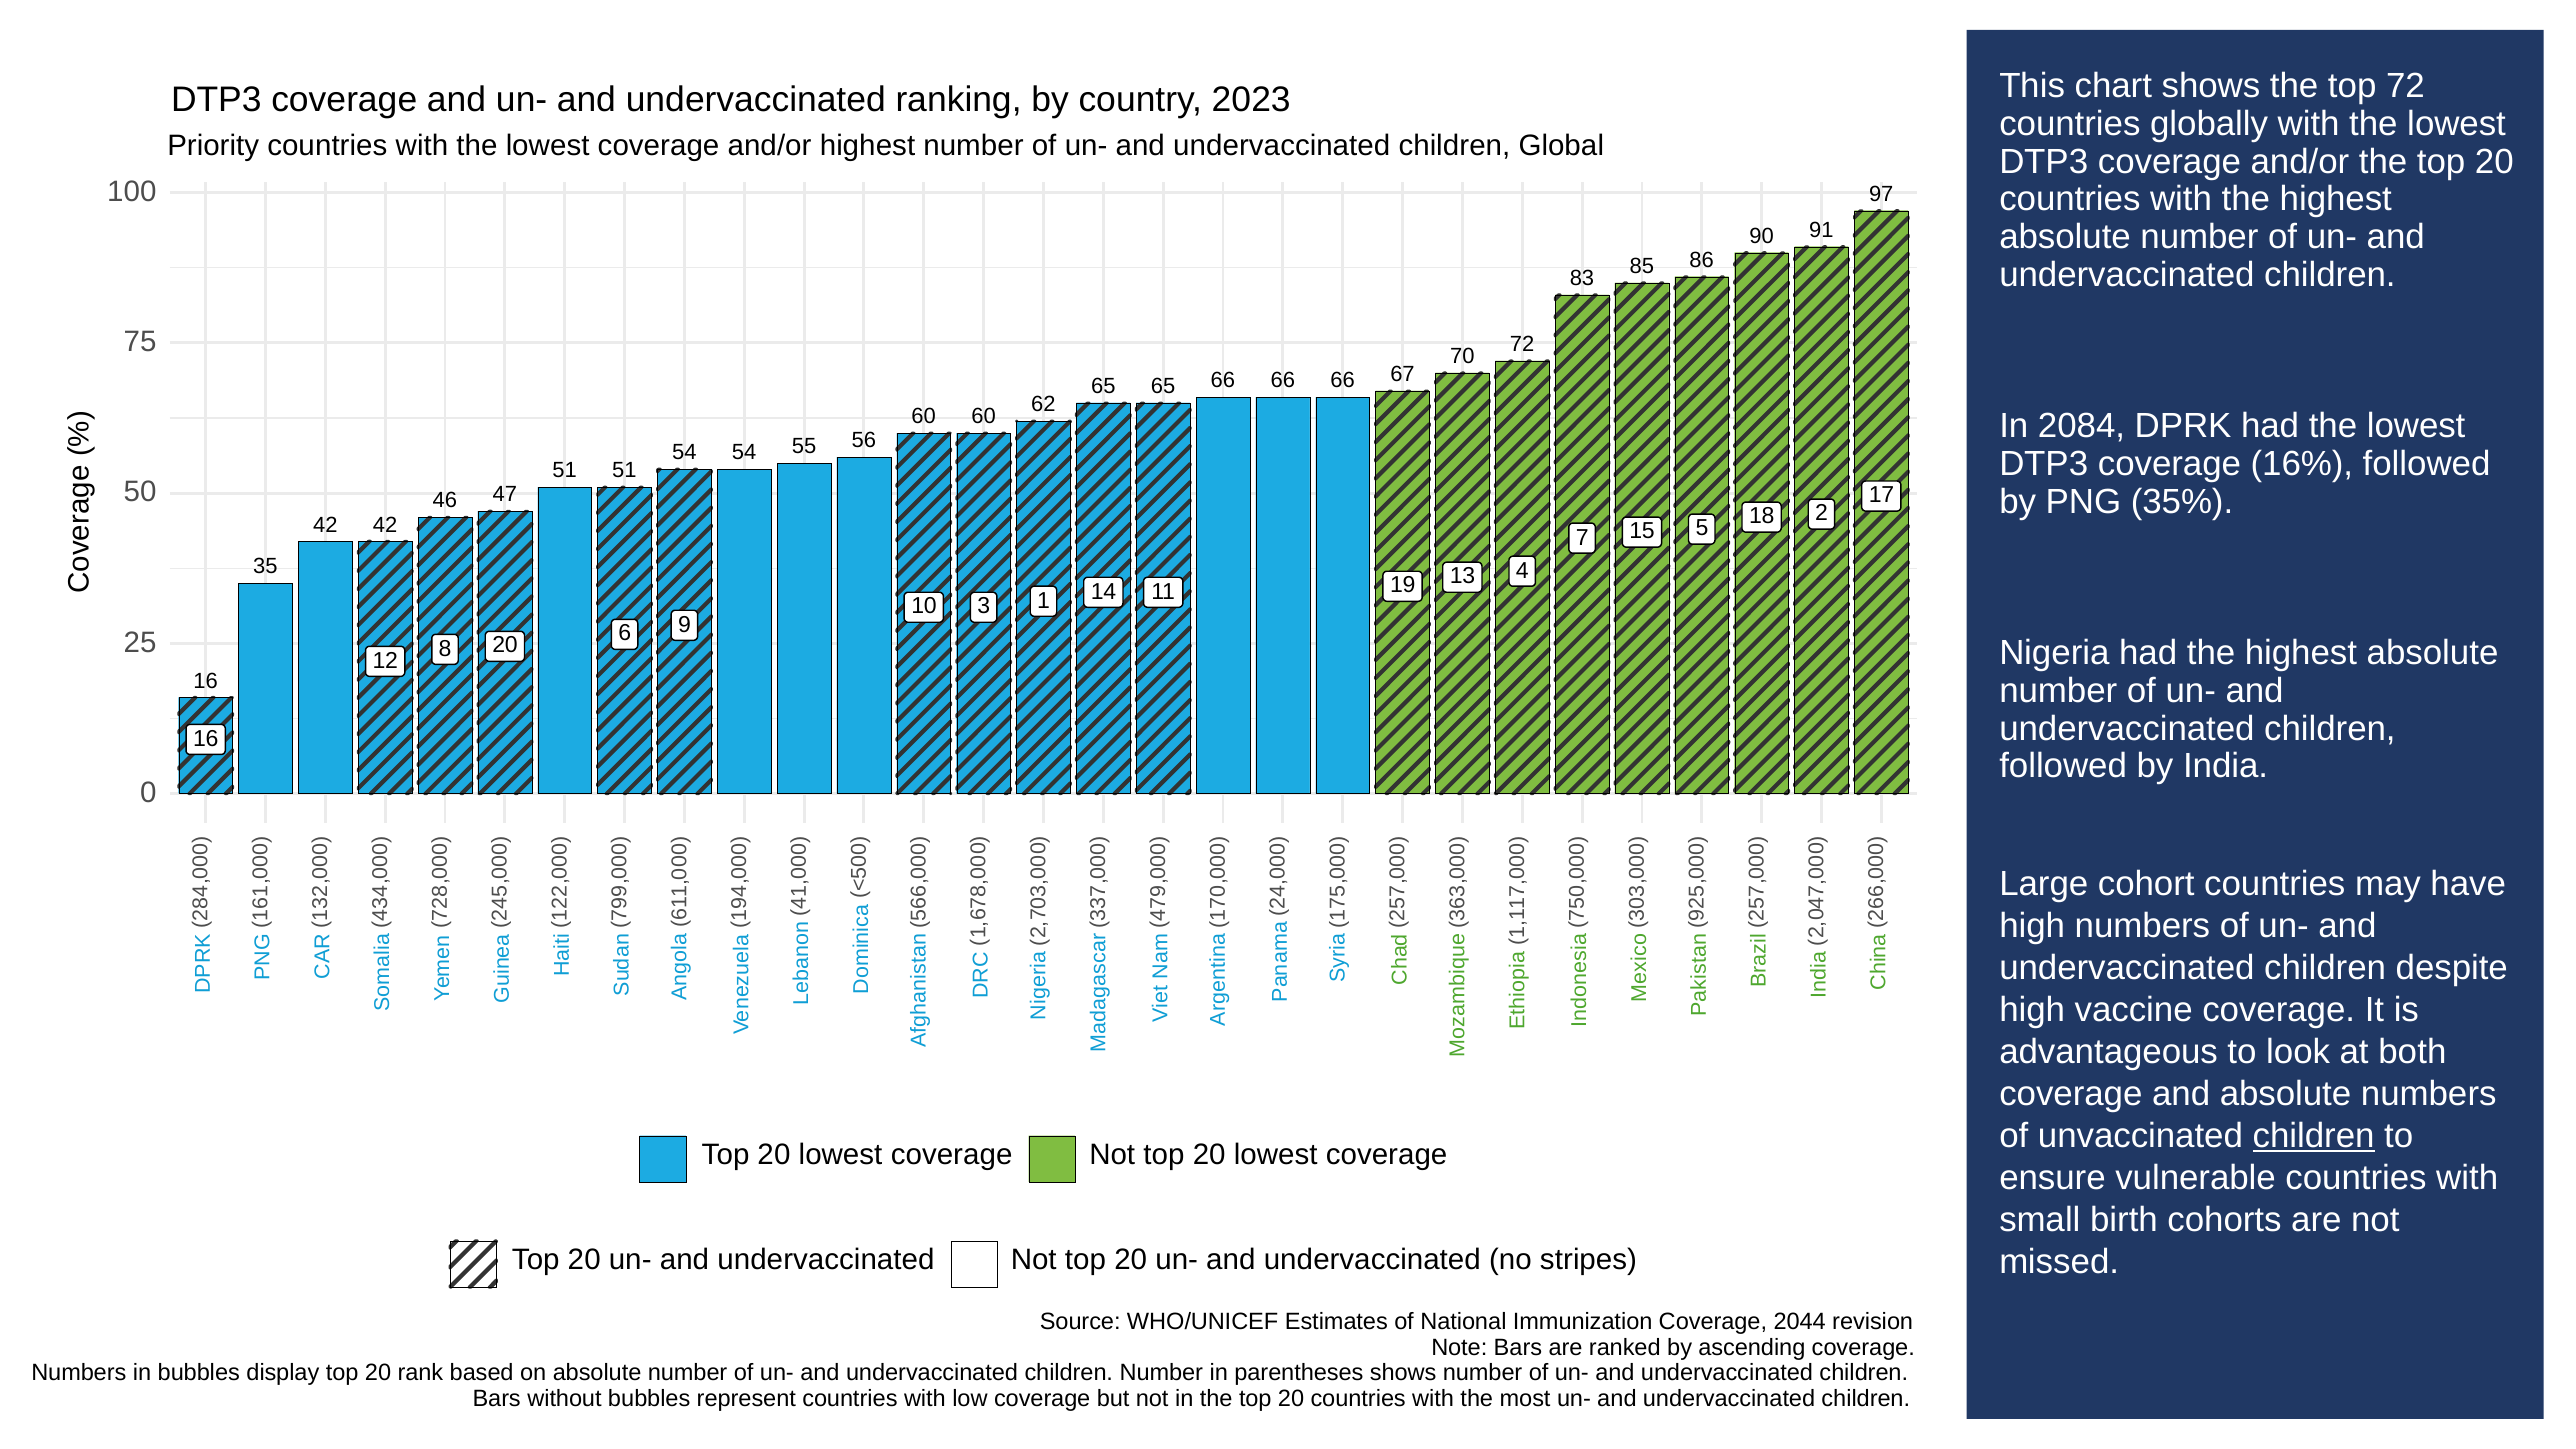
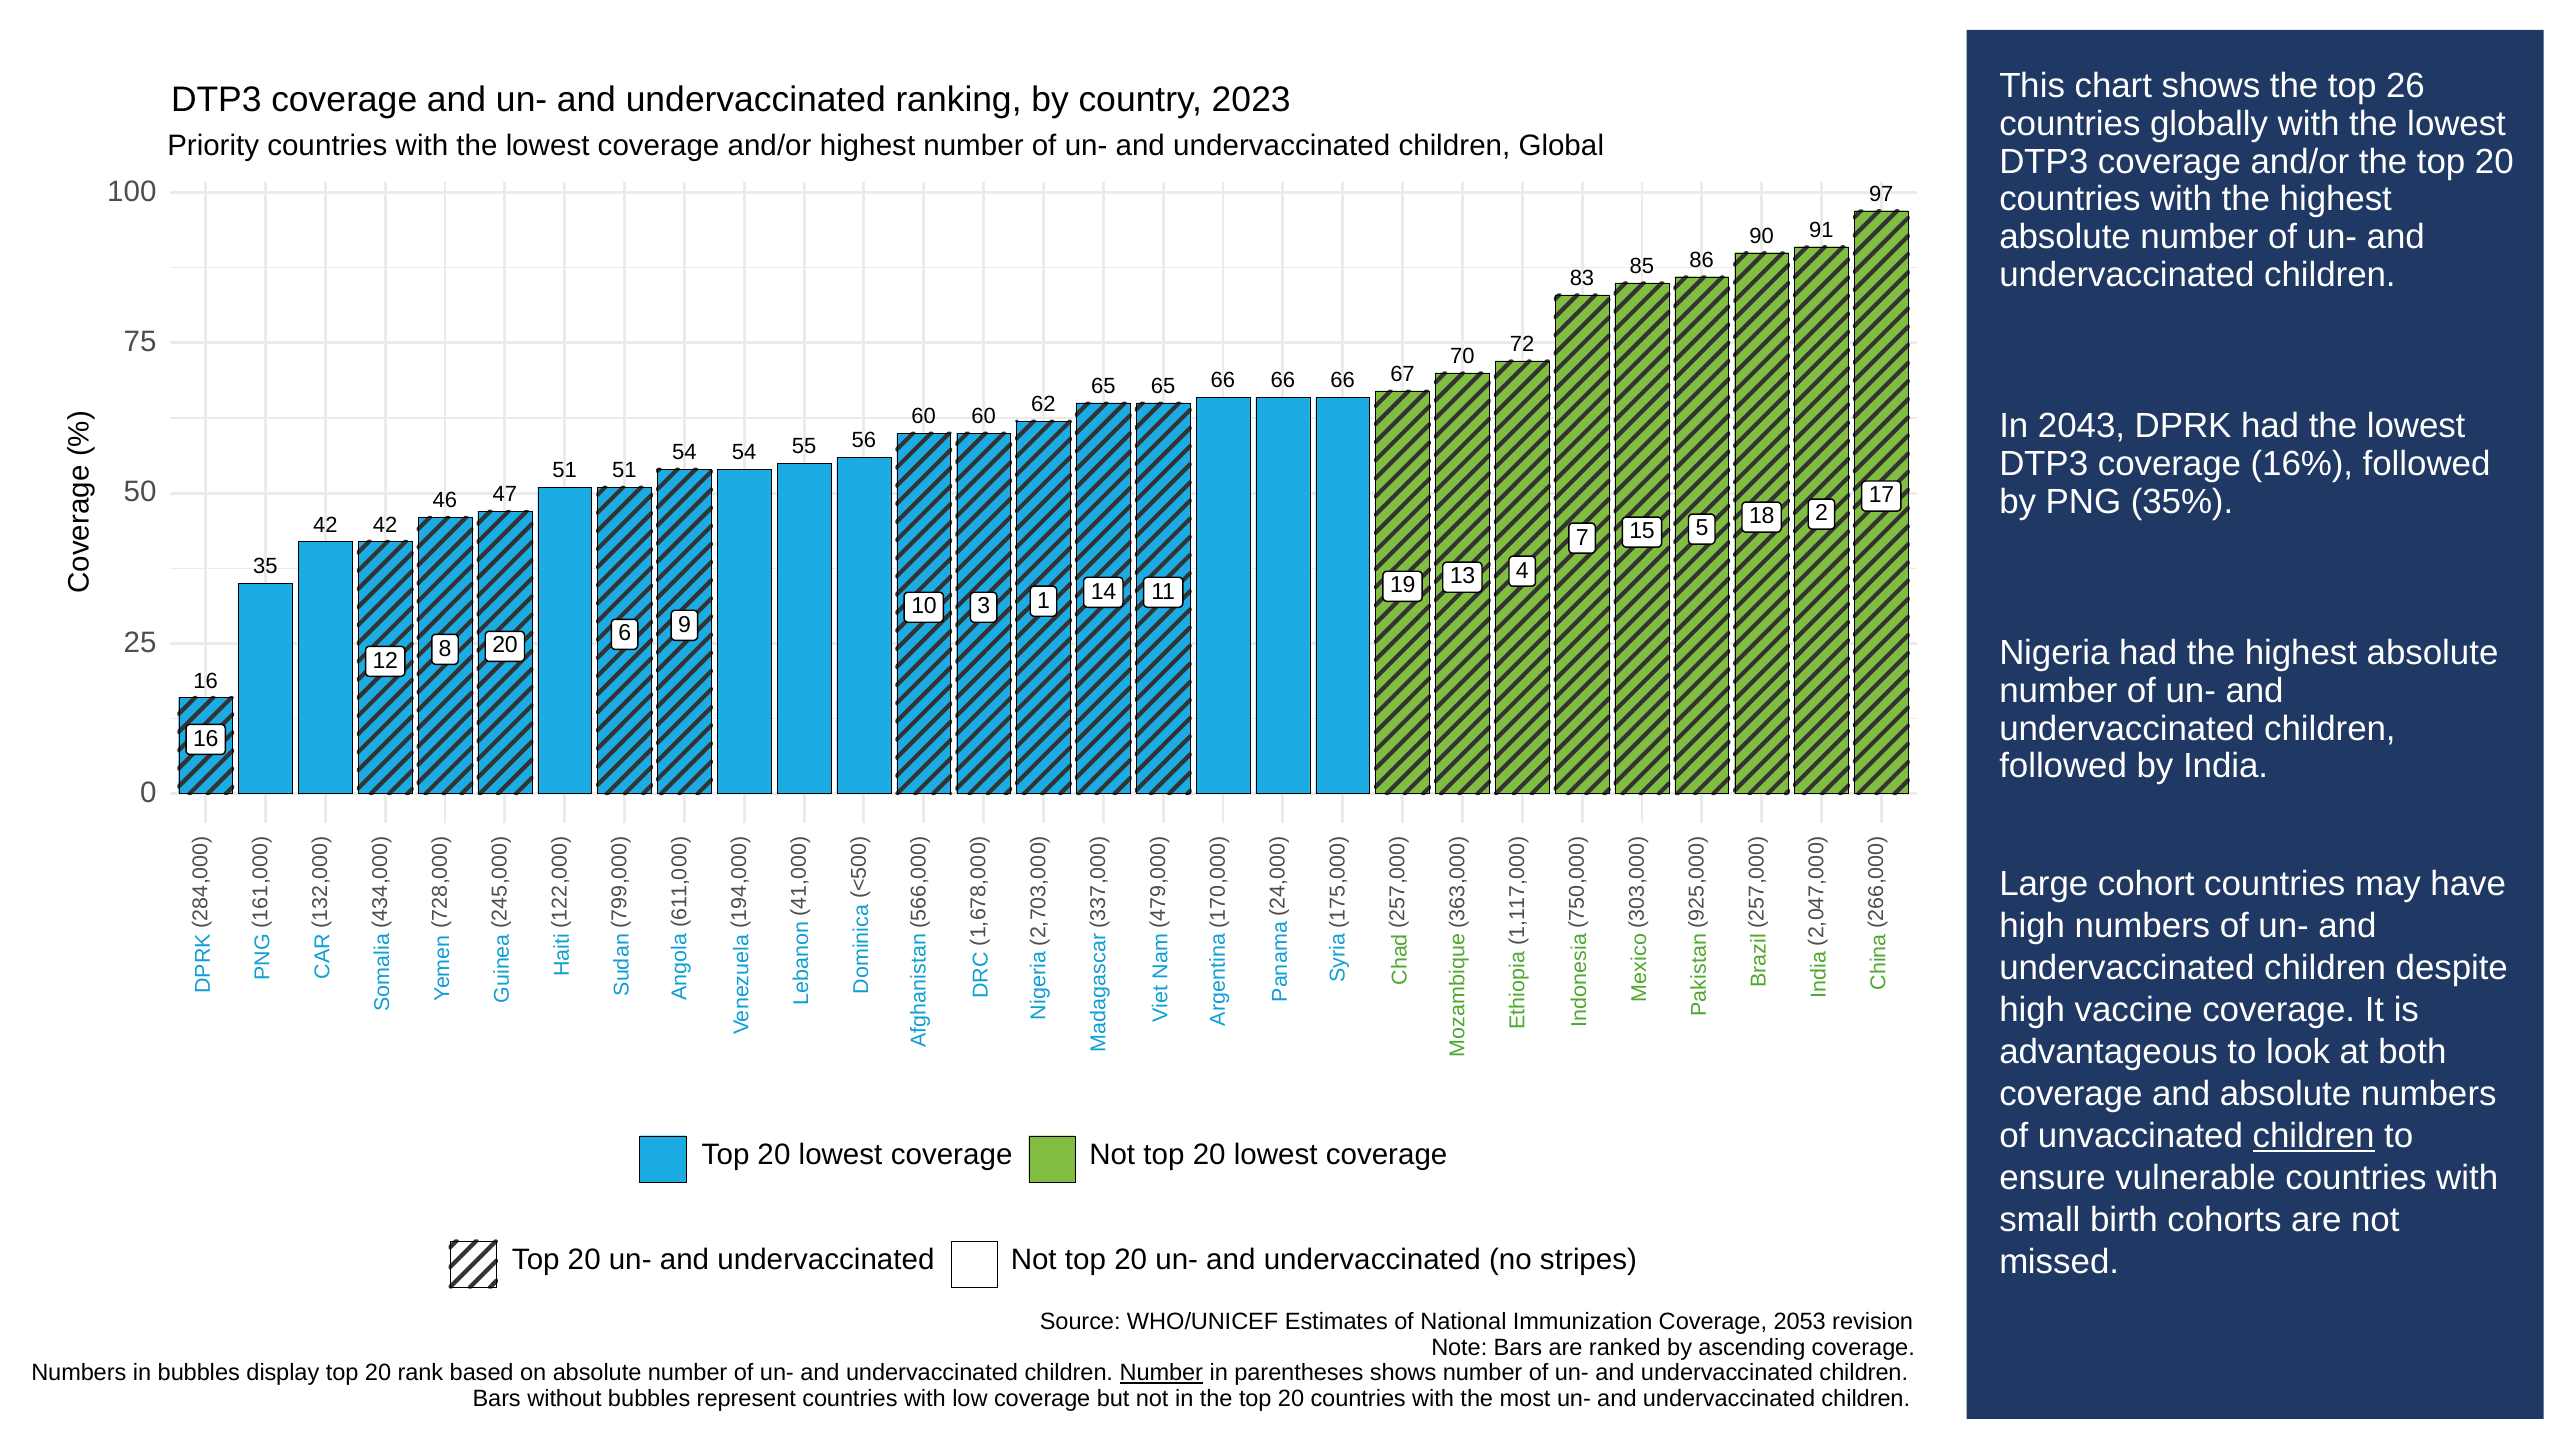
top 72: 72 -> 26
2084: 2084 -> 2043
2044: 2044 -> 2053
Number at (1161, 1373) underline: none -> present
